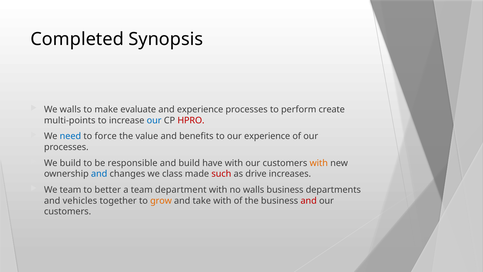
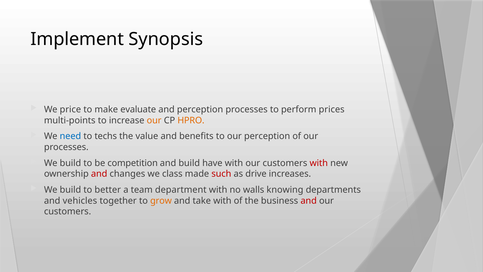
Completed: Completed -> Implement
We walls: walls -> price
and experience: experience -> perception
create: create -> prices
our at (154, 120) colour: blue -> orange
HPRO colour: red -> orange
force: force -> techs
our experience: experience -> perception
responsible: responsible -> competition
with at (319, 163) colour: orange -> red
and at (99, 174) colour: blue -> red
team at (70, 190): team -> build
walls business: business -> knowing
